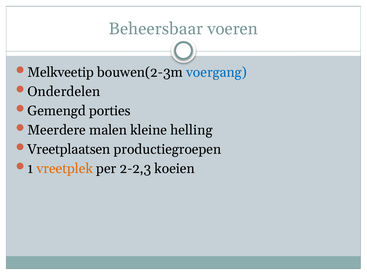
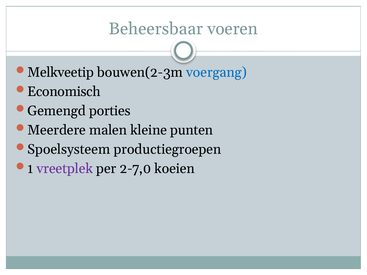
Onderdelen: Onderdelen -> Economisch
helling: helling -> punten
Vreetplaatsen: Vreetplaatsen -> Spoelsysteem
vreetplek colour: orange -> purple
2-2,3: 2-2,3 -> 2-7,0
